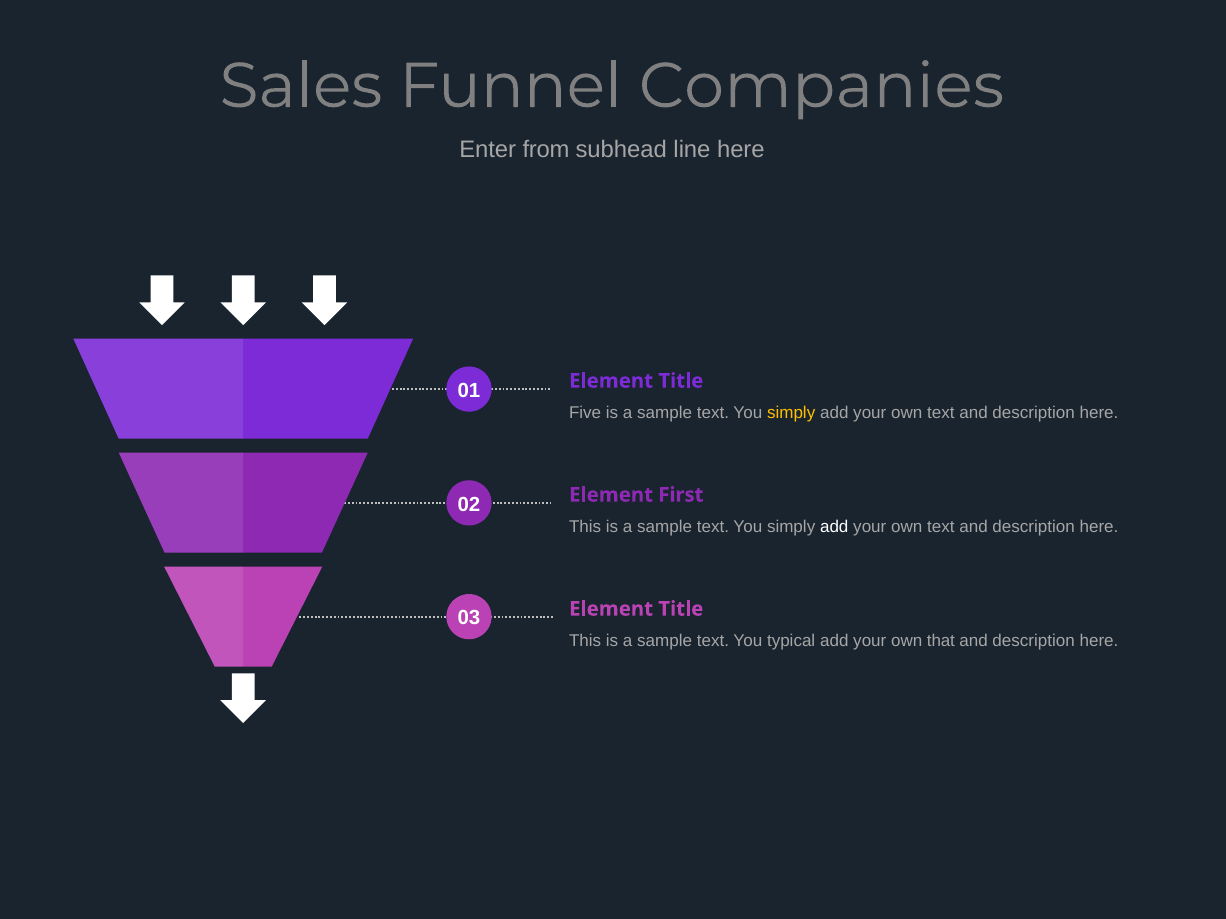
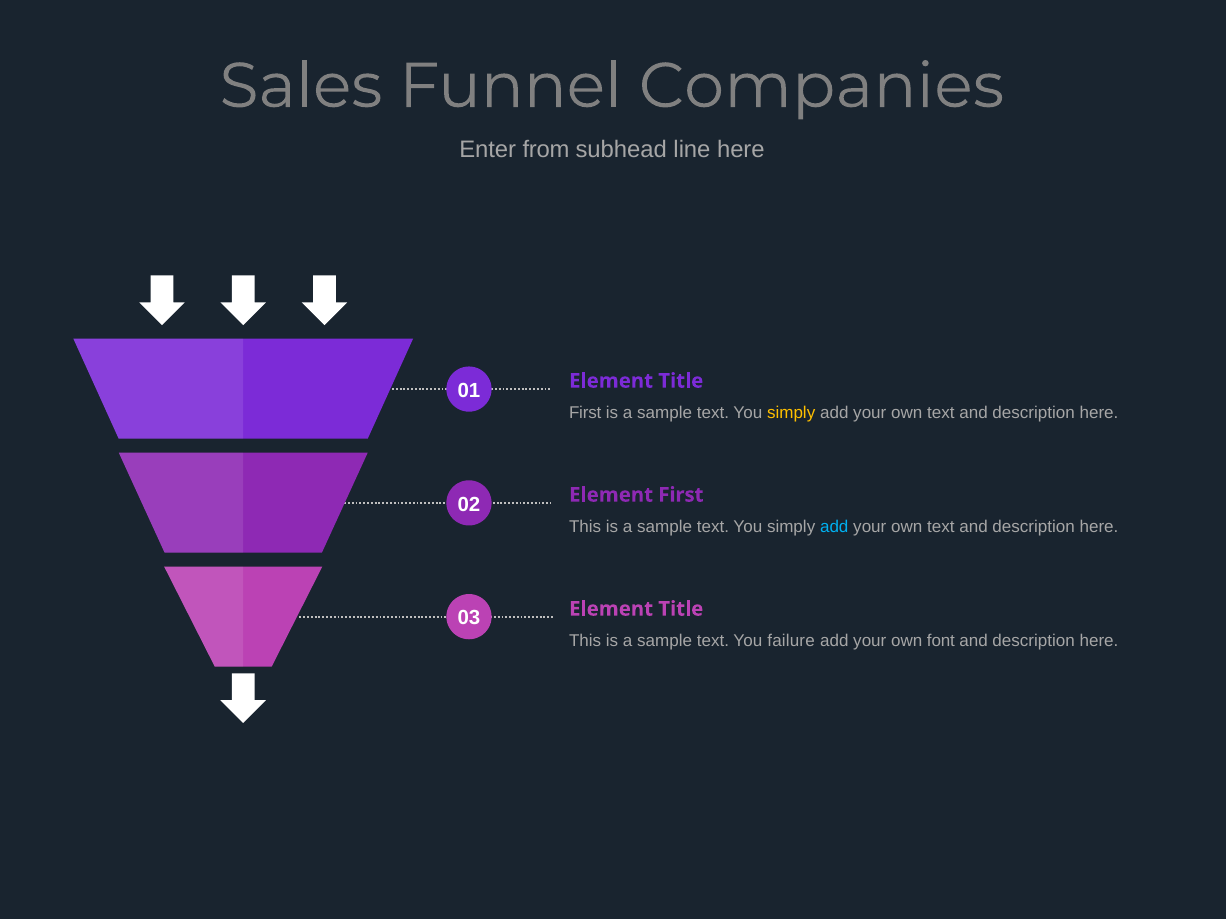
Five at (585, 414): Five -> First
add at (834, 528) colour: white -> light blue
typical: typical -> failure
that: that -> font
